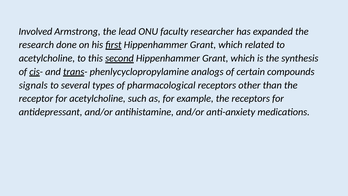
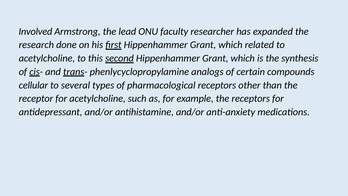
signals: signals -> cellular
